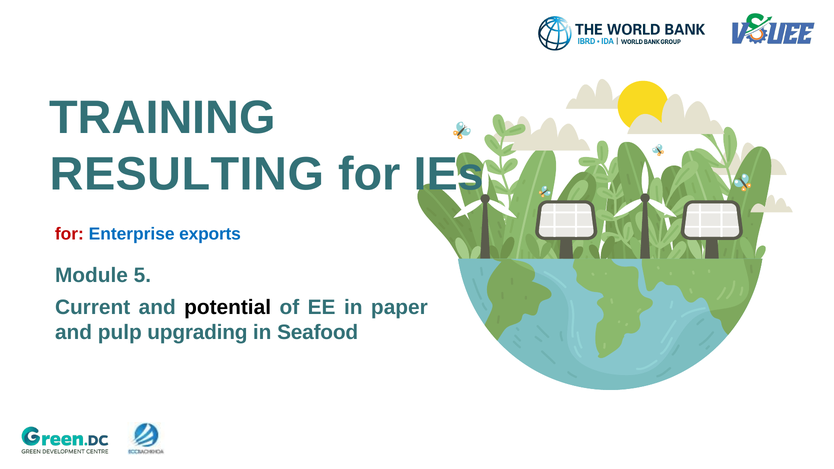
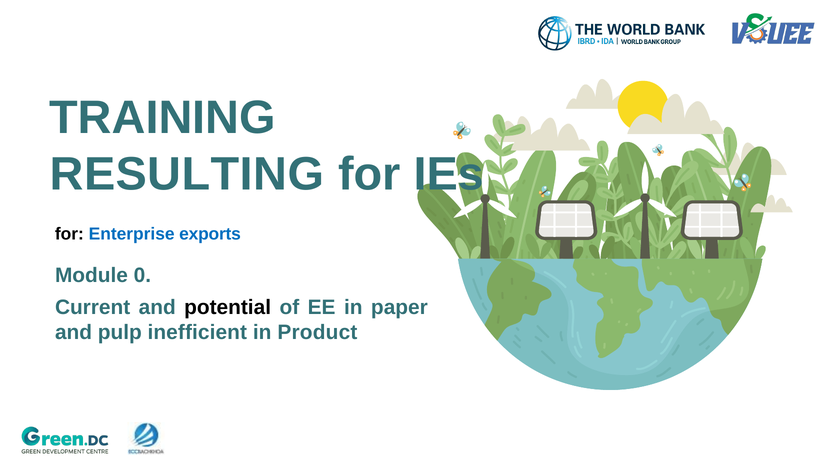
for at (69, 234) colour: red -> black
5: 5 -> 0
upgrading: upgrading -> inefficient
Seafood: Seafood -> Product
